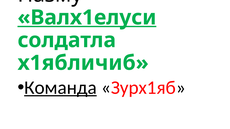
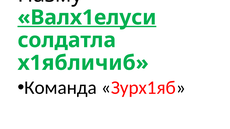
Команда underline: present -> none
